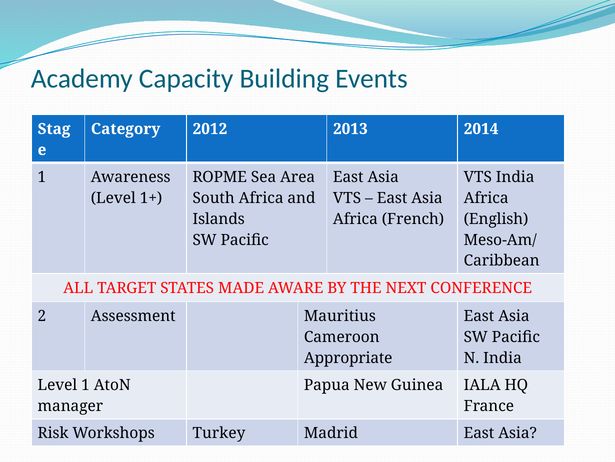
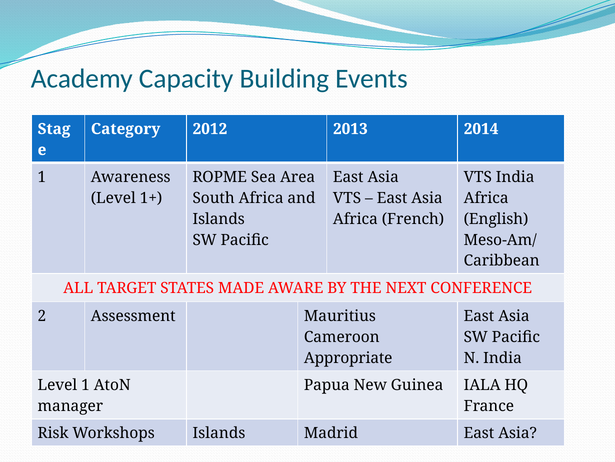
Workshops Turkey: Turkey -> Islands
